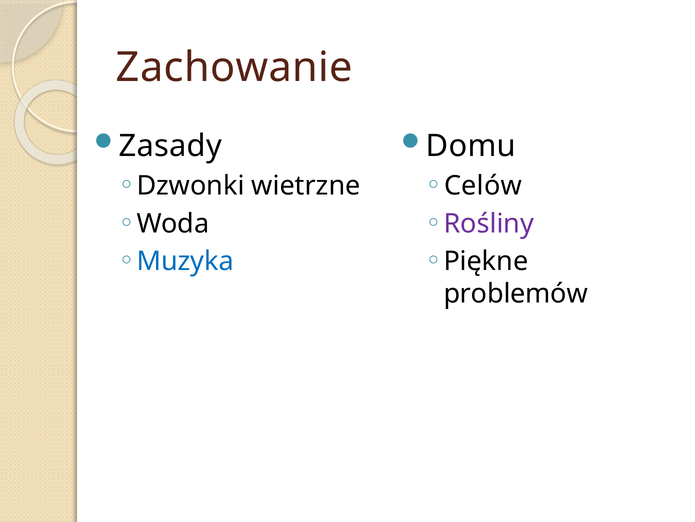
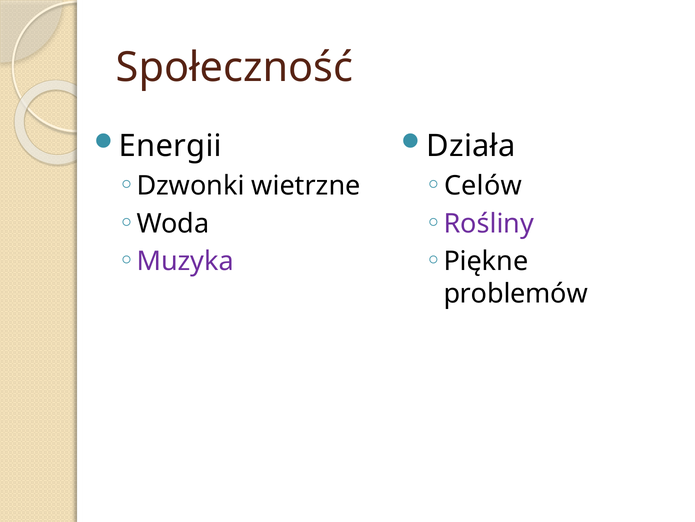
Zachowanie: Zachowanie -> Społeczność
Zasady: Zasady -> Energii
Domu: Domu -> Działa
Muzyka colour: blue -> purple
